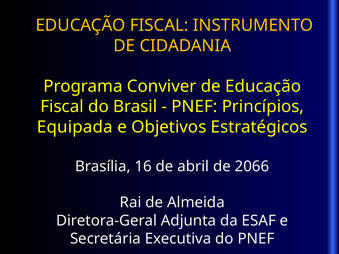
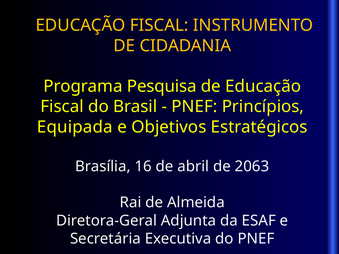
Conviver: Conviver -> Pesquisa
2066: 2066 -> 2063
